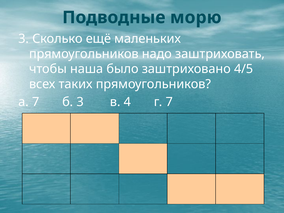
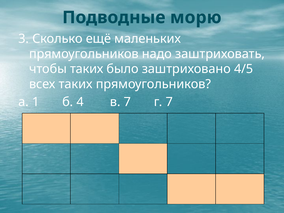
чтобы наша: наша -> таких
а 7: 7 -> 1
б 3: 3 -> 4
в 4: 4 -> 7
